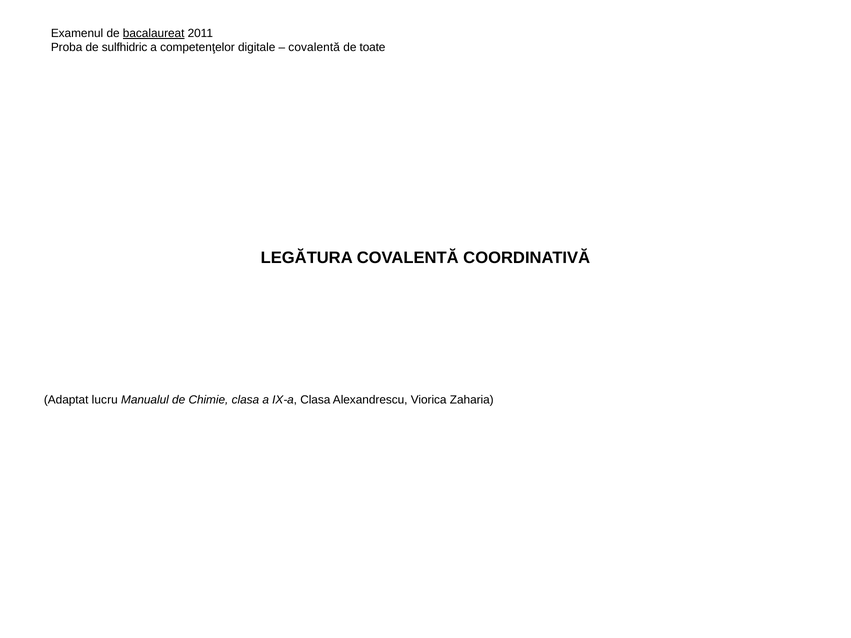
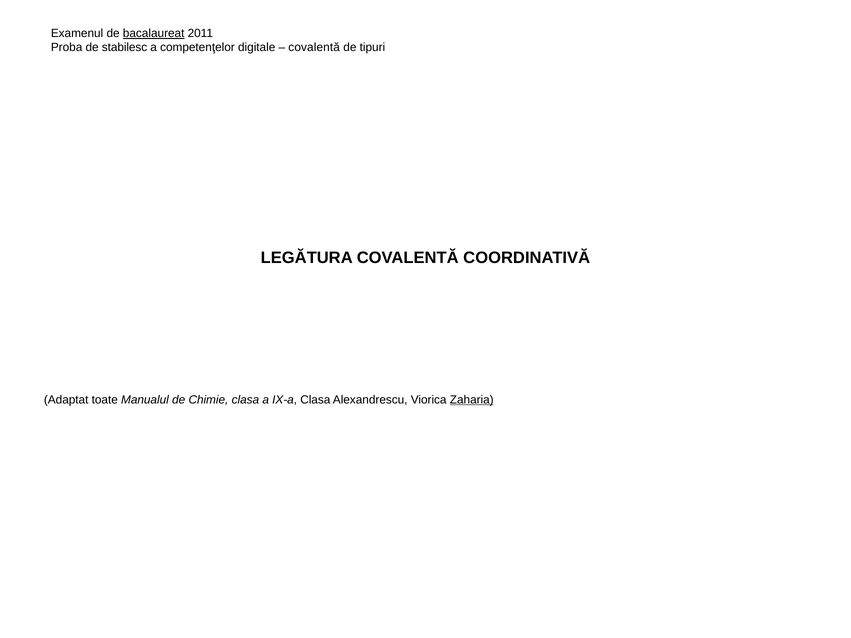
sulfhidric: sulfhidric -> stabilesc
toate: toate -> tipuri
lucru: lucru -> toate
Zaharia underline: none -> present
